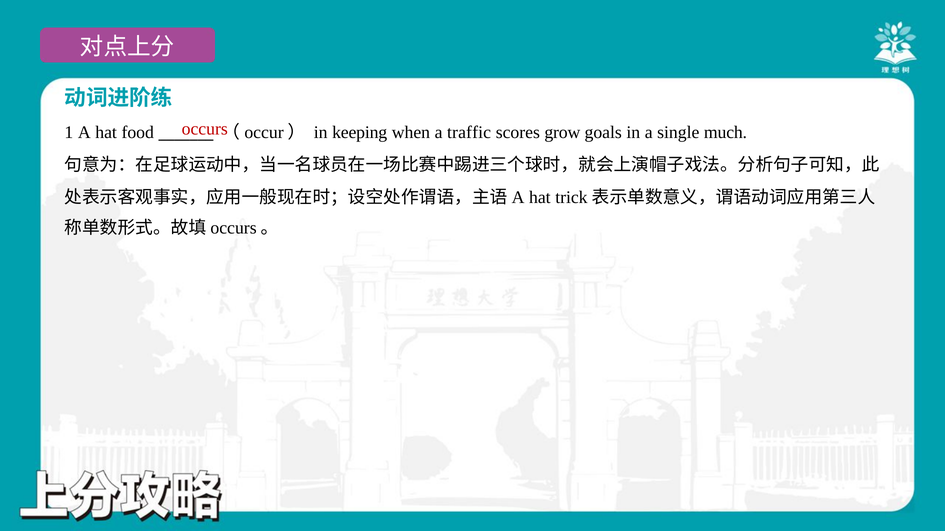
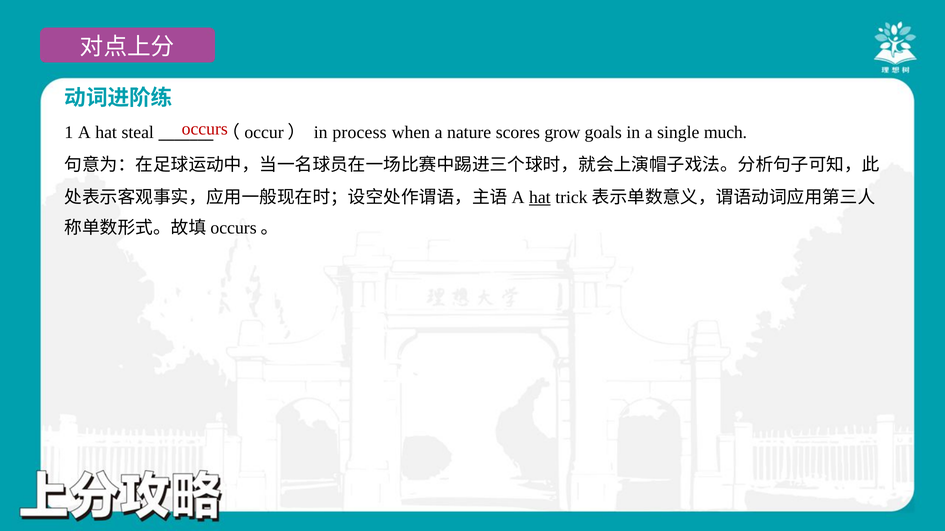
food: food -> steal
keeping: keeping -> process
traffic: traffic -> nature
hat at (540, 198) underline: none -> present
